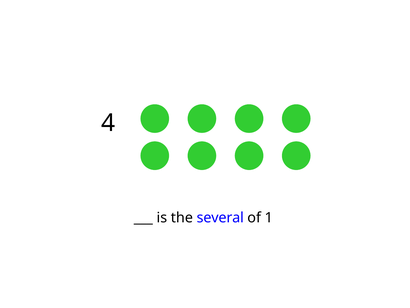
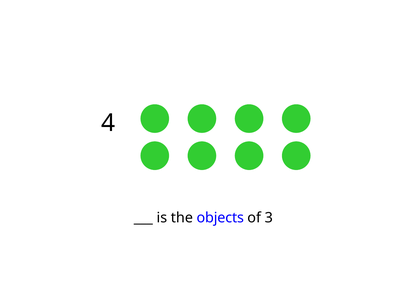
several: several -> objects
1: 1 -> 3
